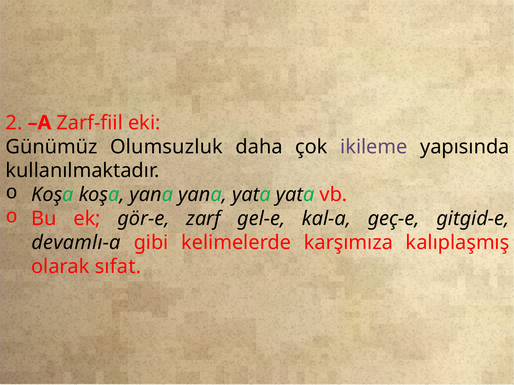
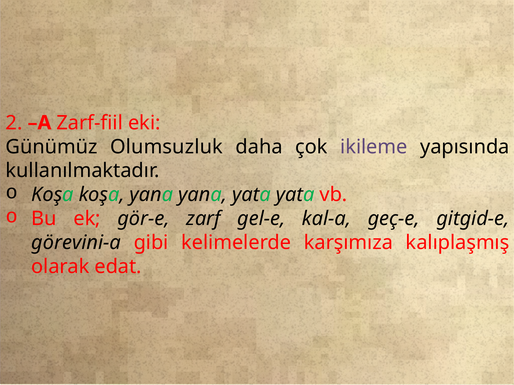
devamlı-a: devamlı-a -> görevini-a
sıfat: sıfat -> edat
